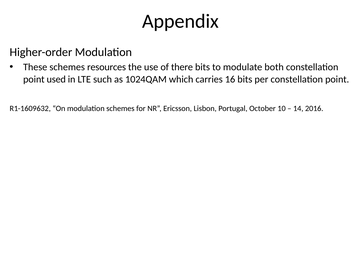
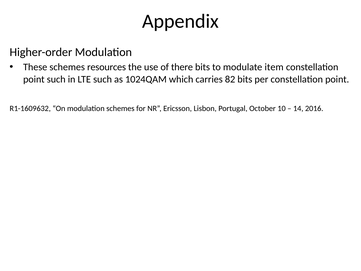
both: both -> item
point used: used -> such
16: 16 -> 82
